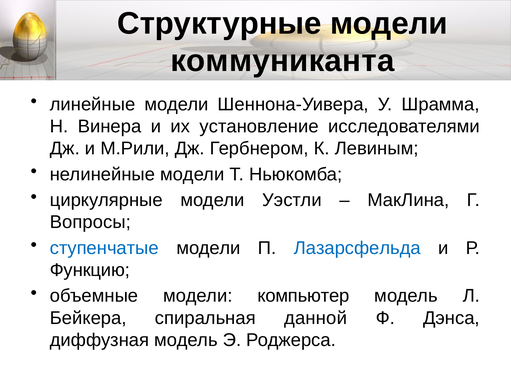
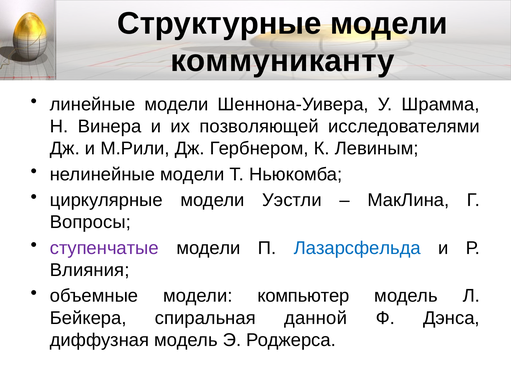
коммуниканта: коммуниканта -> коммуниканту
установление: установление -> позволяющей
ступенчатые colour: blue -> purple
Функцию: Функцию -> Влияния
